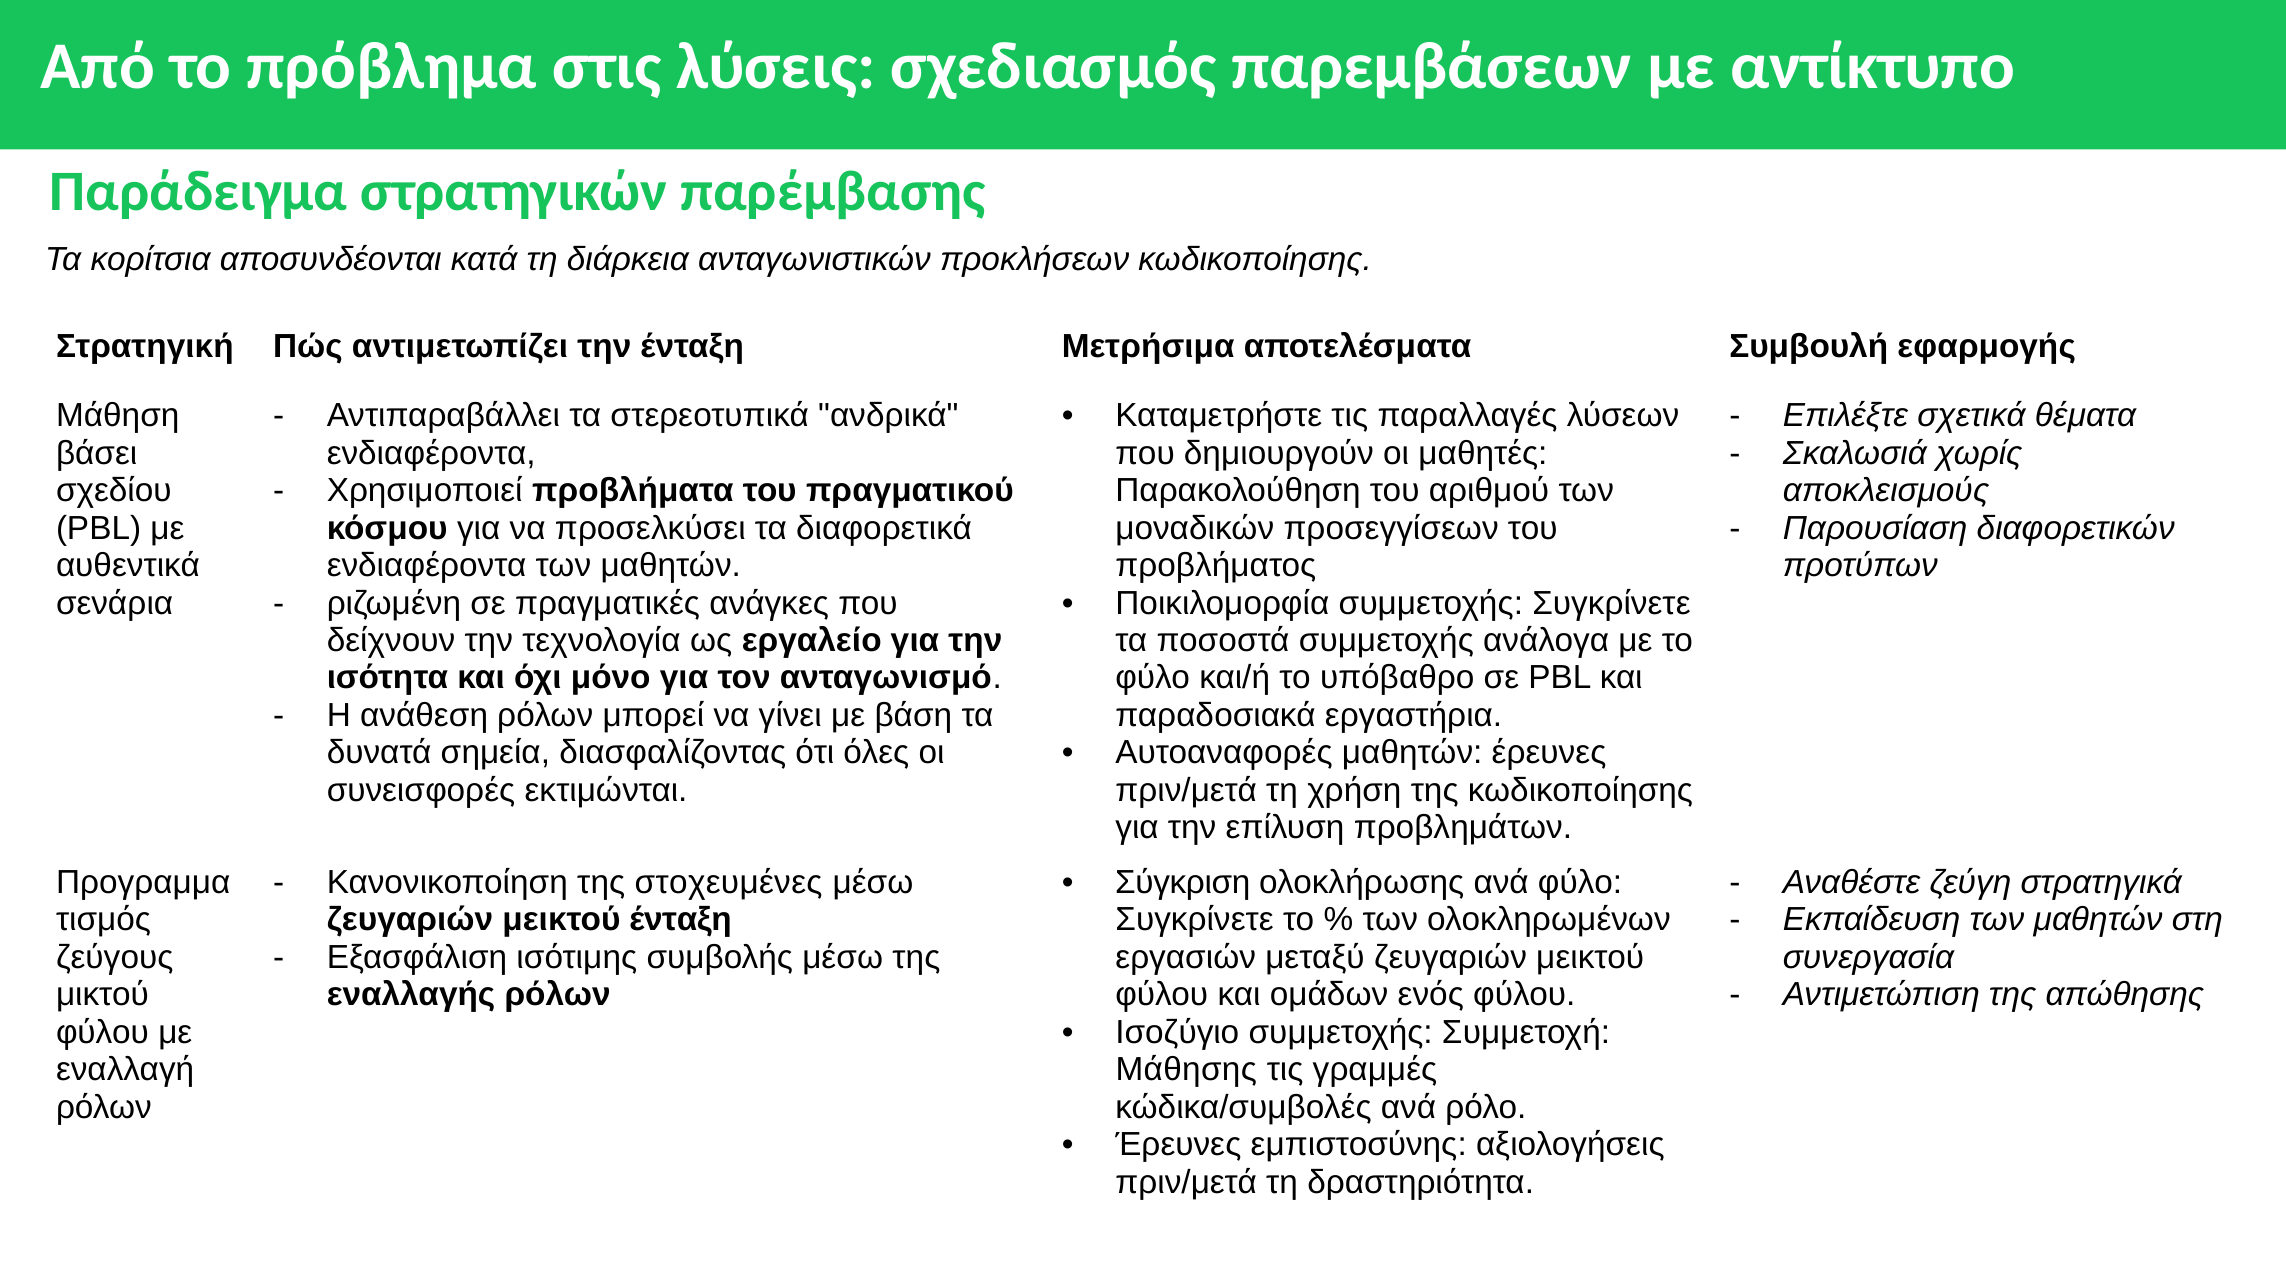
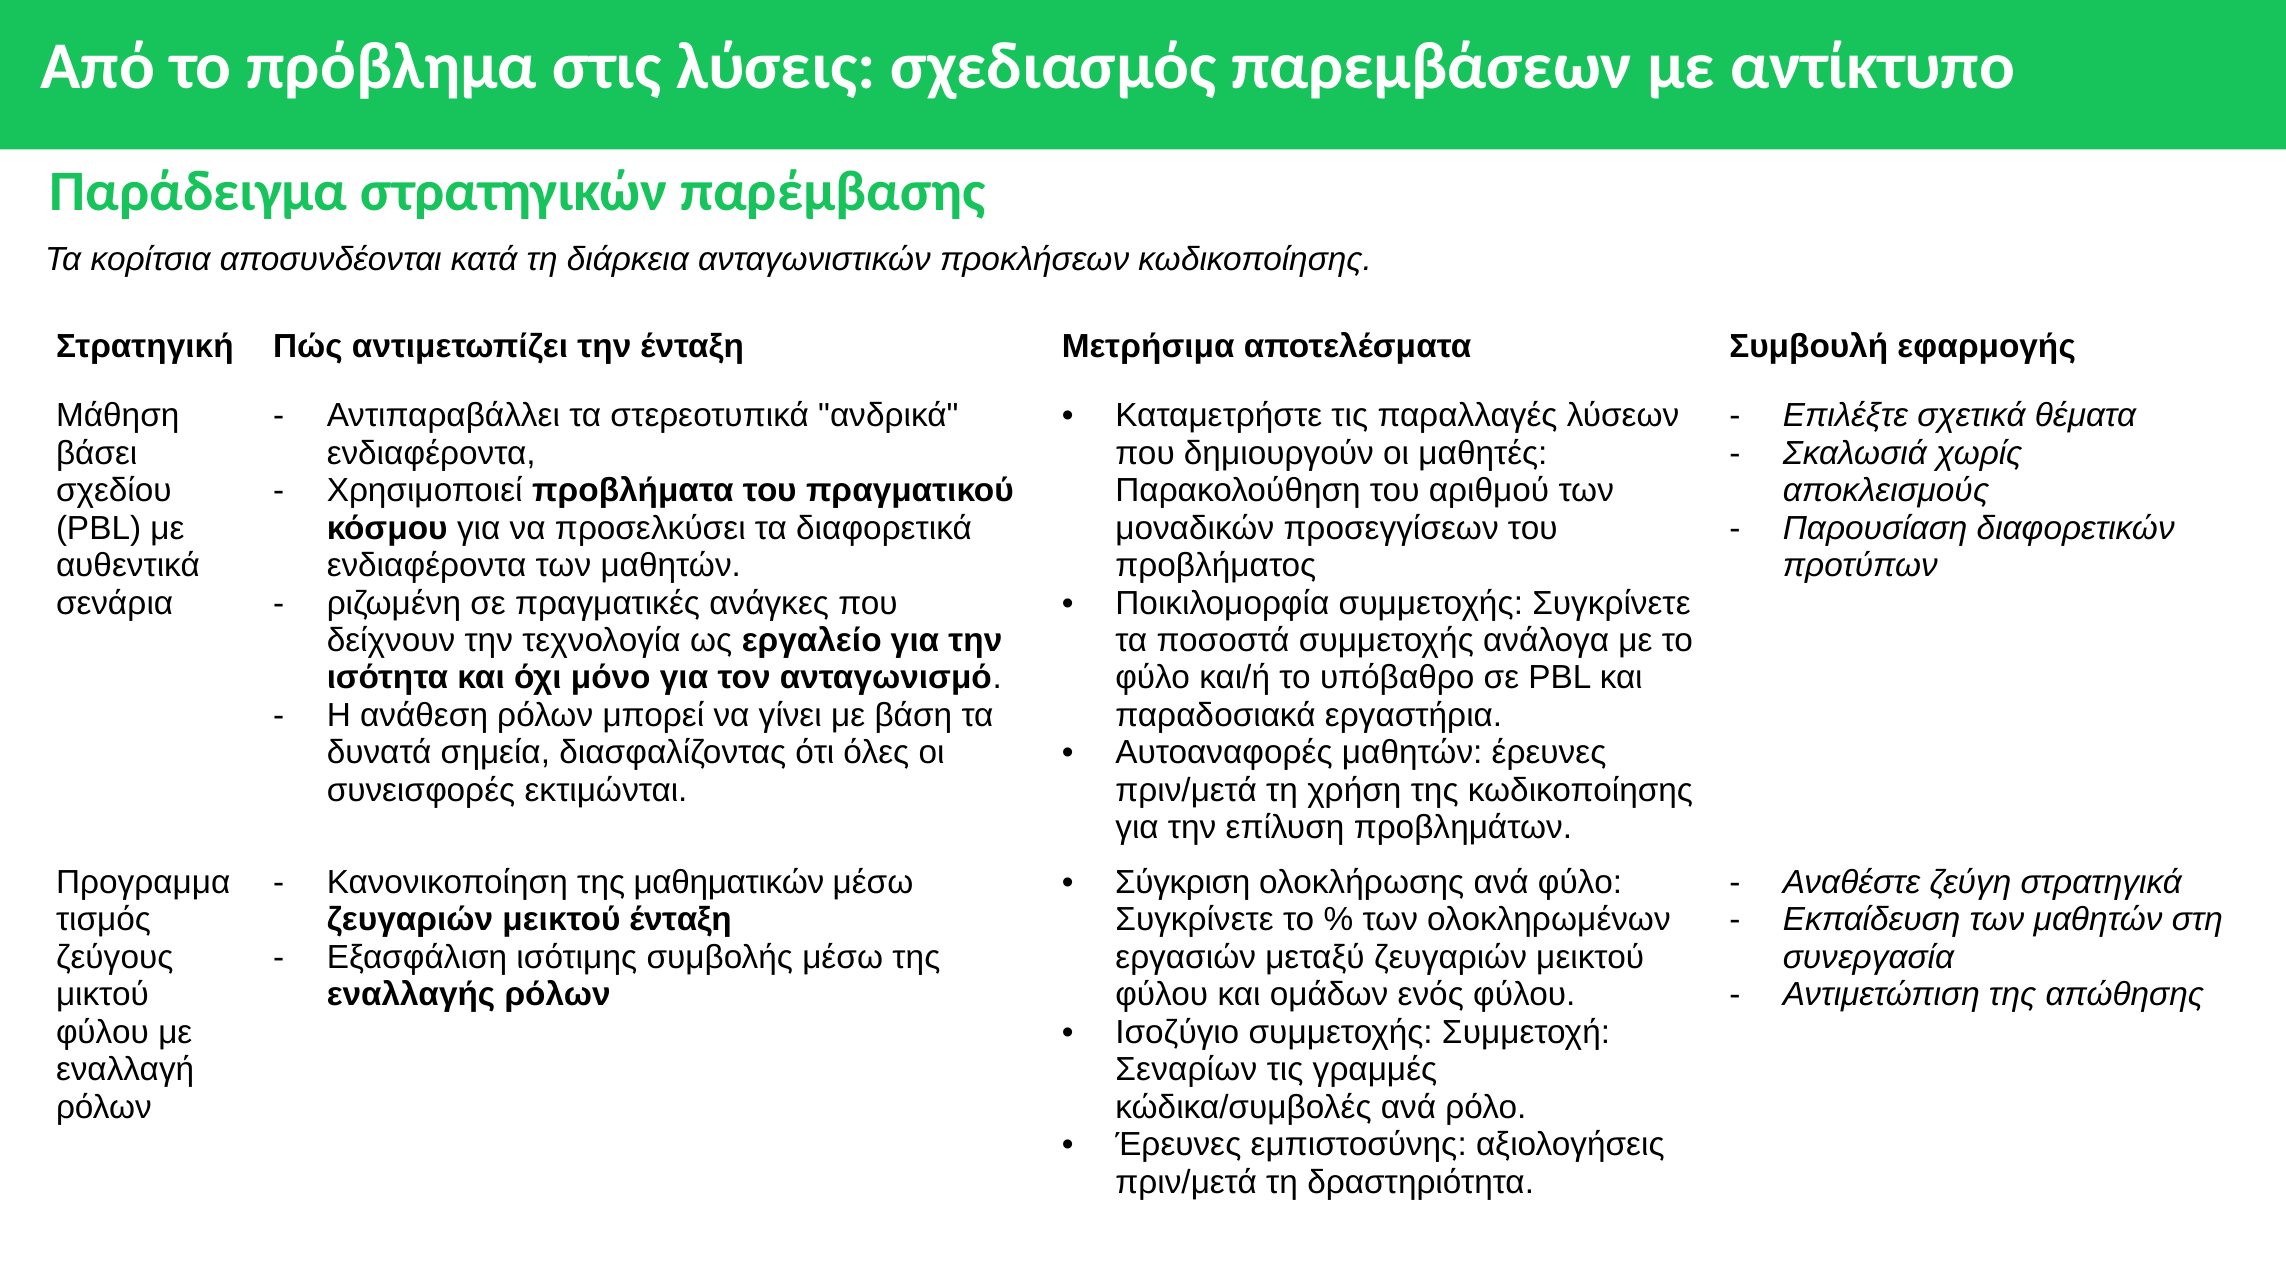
στοχευμένες: στοχευμένες -> μαθηματικών
Μάθησης: Μάθησης -> Σεναρίων
